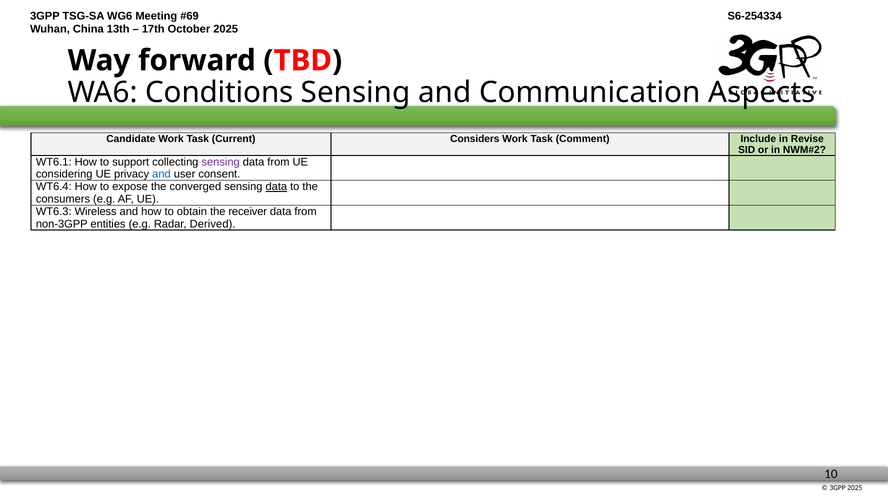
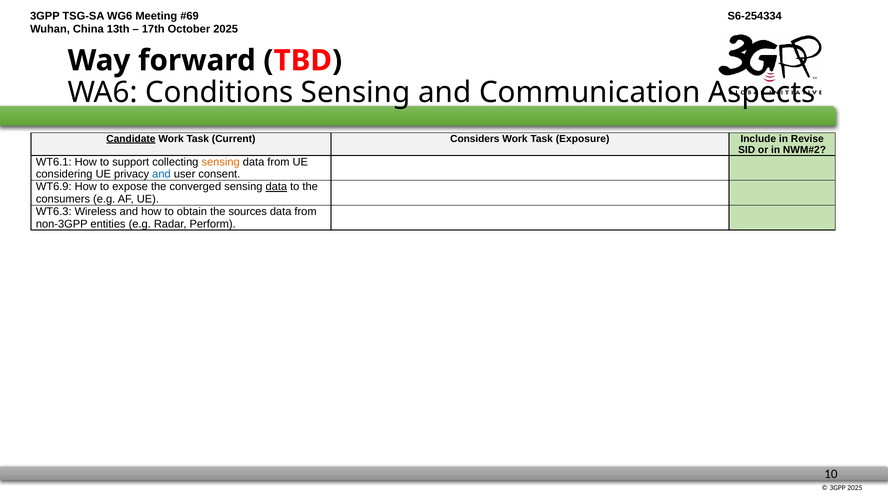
Candidate underline: none -> present
Comment: Comment -> Exposure
sensing at (221, 162) colour: purple -> orange
WT6.4: WT6.4 -> WT6.9
receiver: receiver -> sources
Derived: Derived -> Perform
